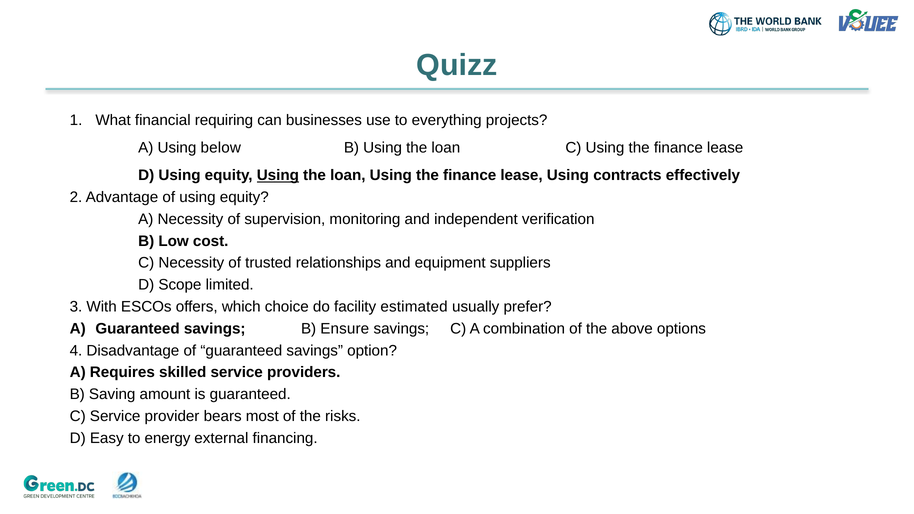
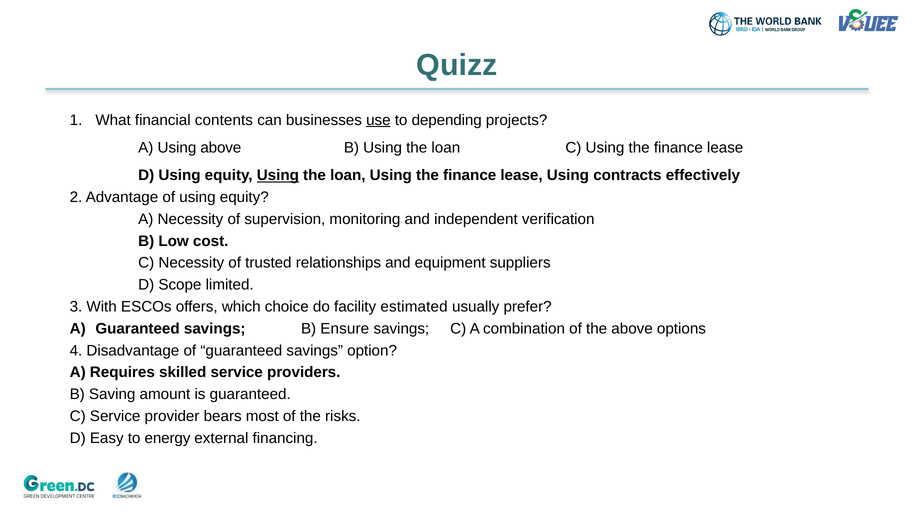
requiring: requiring -> contents
use underline: none -> present
everything: everything -> depending
Using below: below -> above
